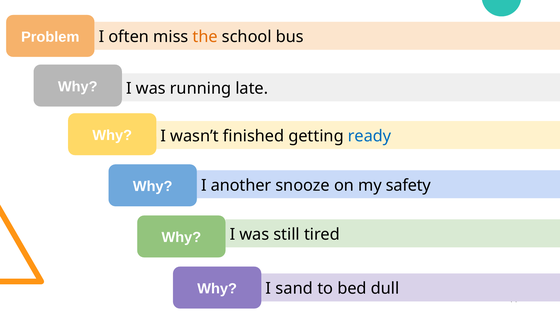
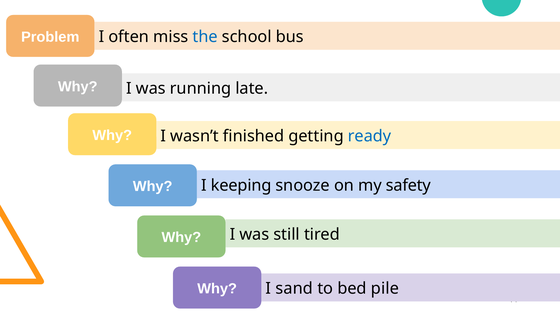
the colour: orange -> blue
another: another -> keeping
dull: dull -> pile
